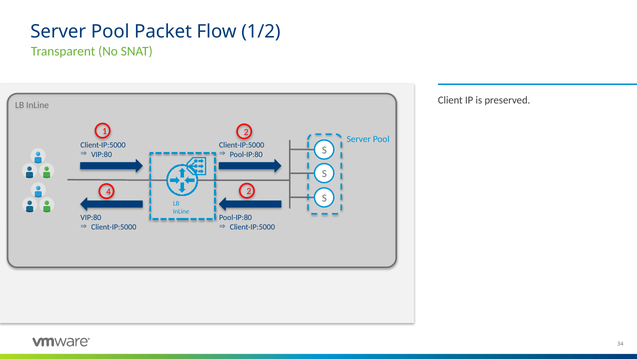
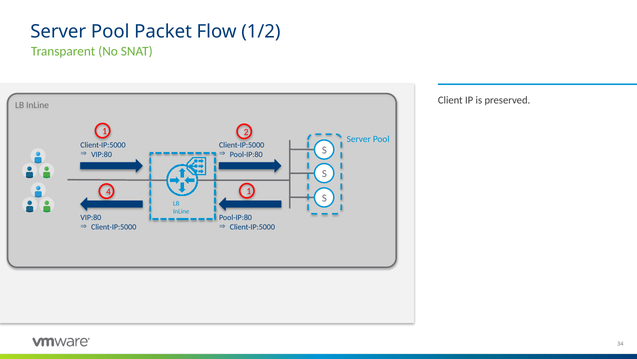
4 2: 2 -> 1
